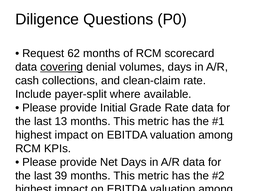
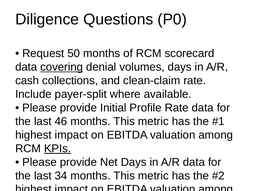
62: 62 -> 50
Grade: Grade -> Profile
13: 13 -> 46
KPIs at (58, 148) underline: none -> present
39: 39 -> 34
